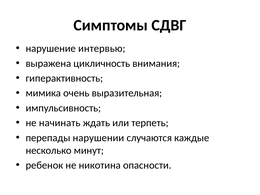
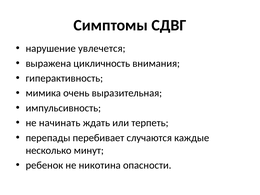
интервью: интервью -> увлечется
нарушении: нарушении -> перебивает
